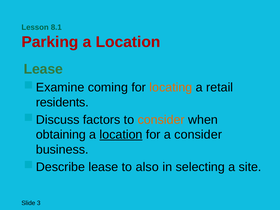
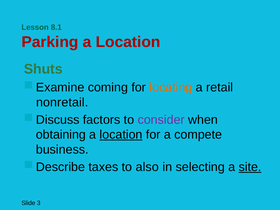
Lease at (43, 69): Lease -> Shuts
residents: residents -> nonretail
consider at (161, 120) colour: orange -> purple
a consider: consider -> compete
lease at (103, 167): lease -> taxes
site underline: none -> present
